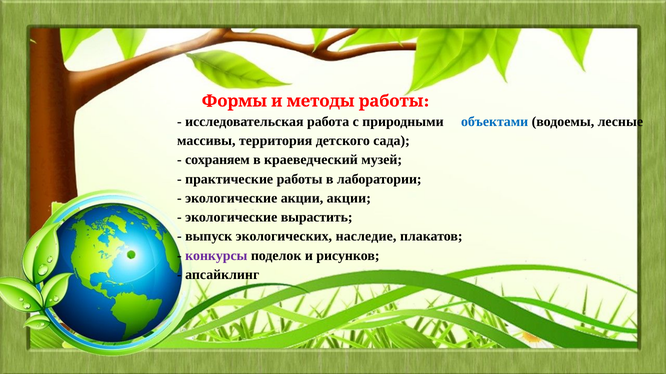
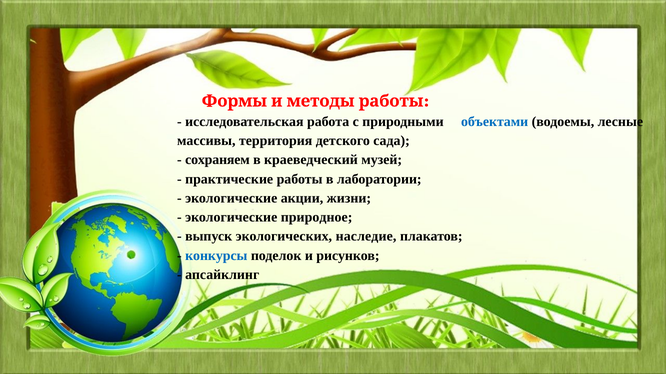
акции акции: акции -> жизни
вырастить: вырастить -> природное
конкурсы colour: purple -> blue
